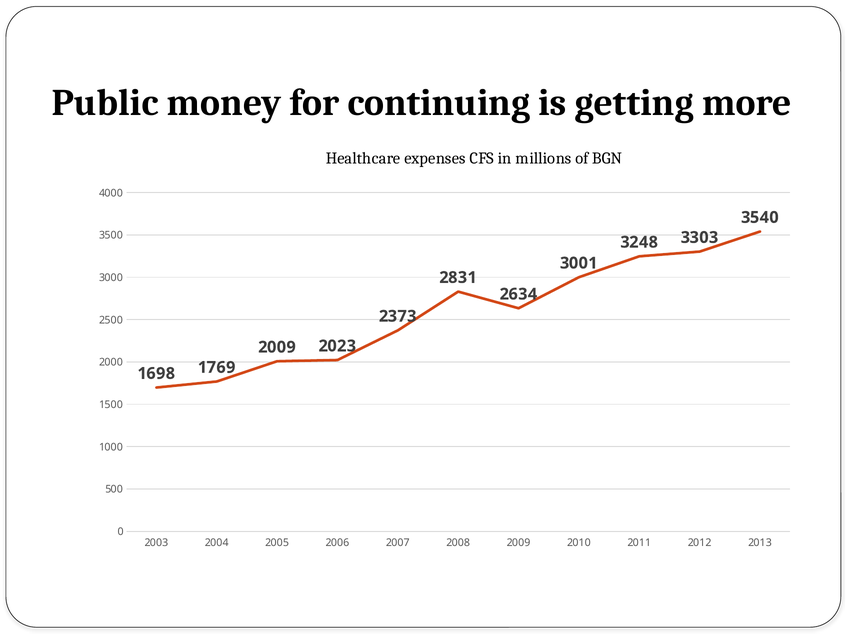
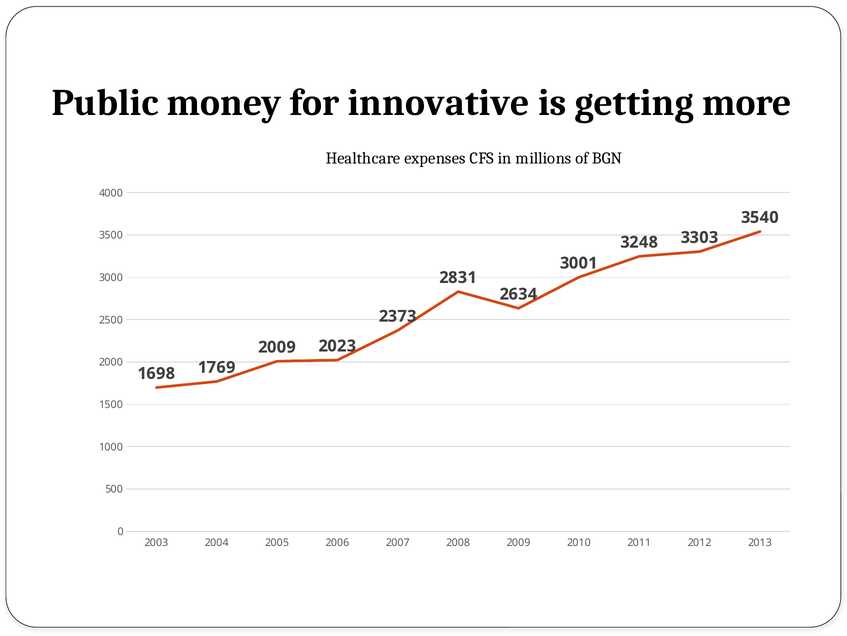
continuing: continuing -> innovative
